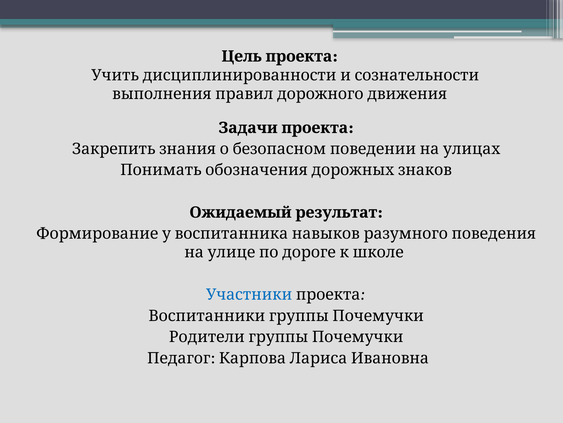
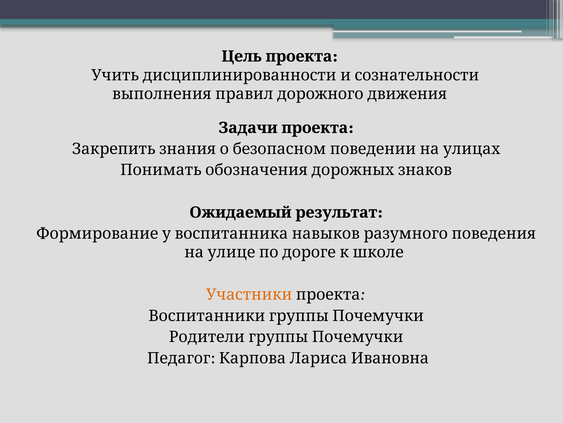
Участники colour: blue -> orange
